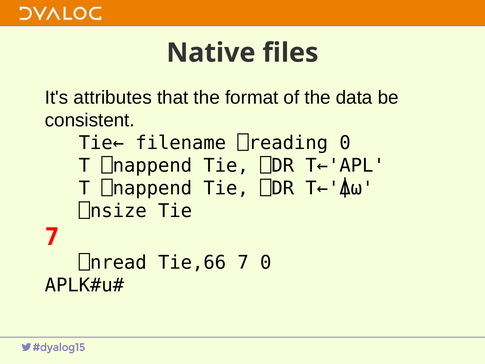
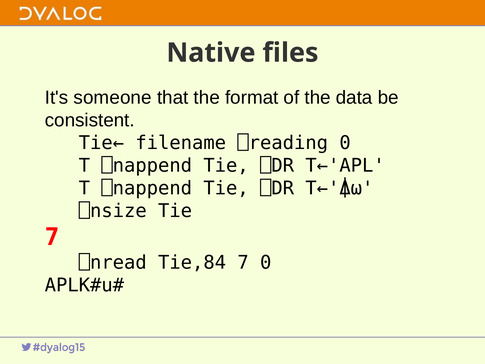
attributes: attributes -> someone
Tie,66: Tie,66 -> Tie,84
